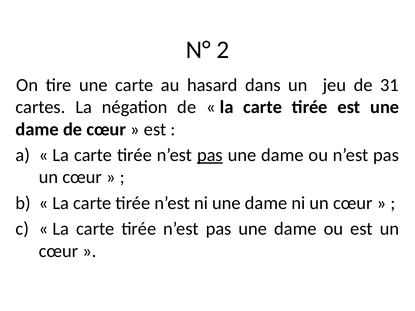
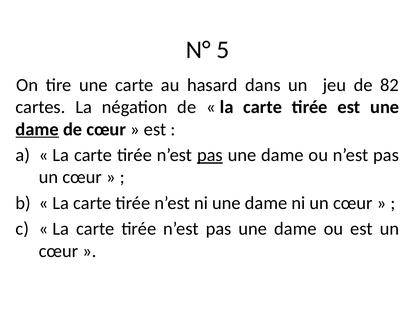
2: 2 -> 5
31: 31 -> 82
dame at (37, 129) underline: none -> present
